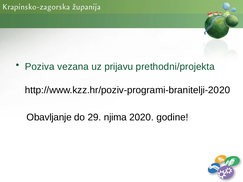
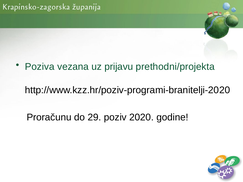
Obavljanje: Obavljanje -> Proračunu
njima: njima -> poziv
